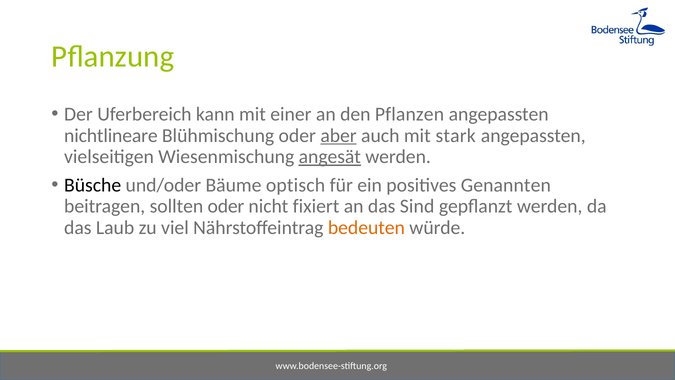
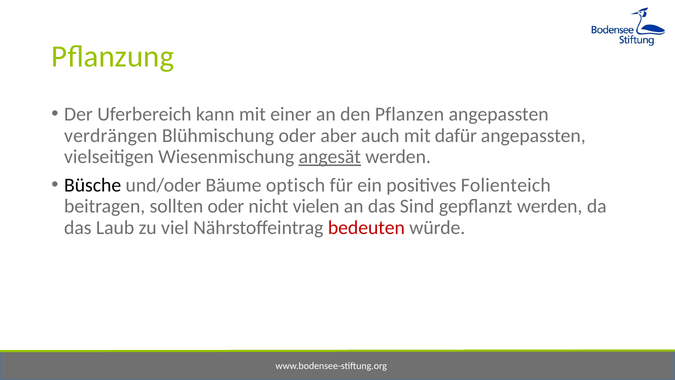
nichtlineare: nichtlineare -> verdrängen
aber underline: present -> none
stark: stark -> dafür
Genannten: Genannten -> Folienteich
fixiert: fixiert -> vielen
bedeuten colour: orange -> red
